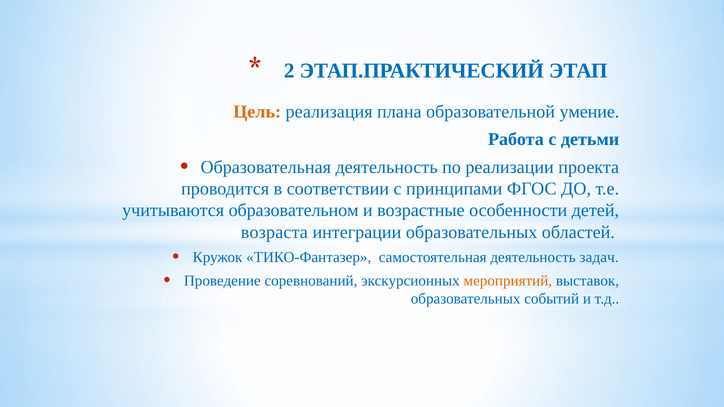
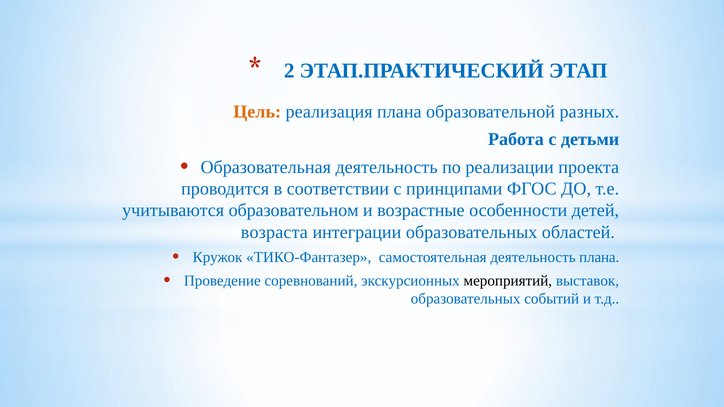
умение: умение -> разных
деятельность задач: задач -> плана
мероприятий colour: orange -> black
